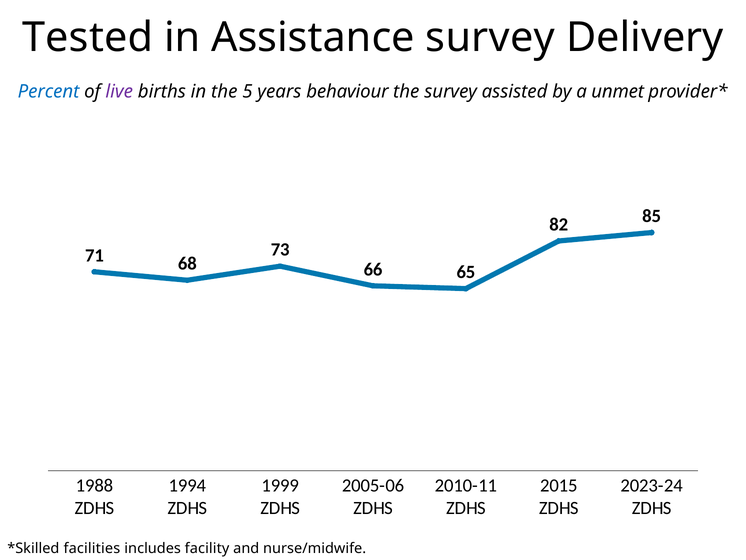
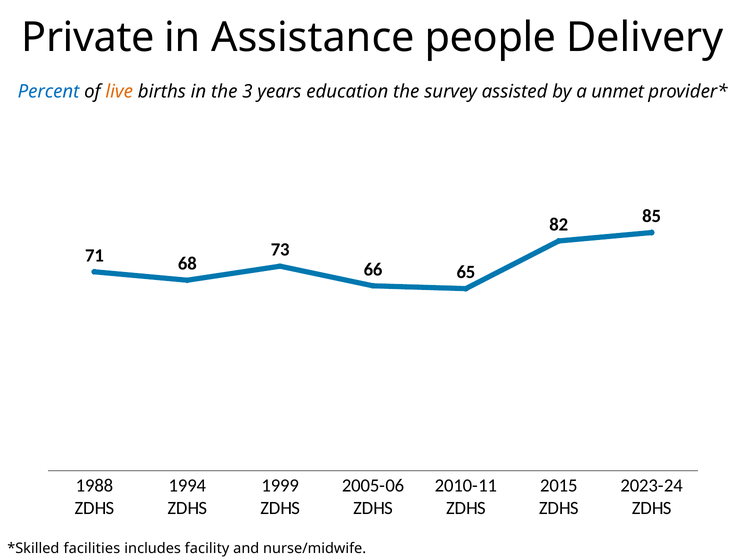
Tested: Tested -> Private
Assistance survey: survey -> people
live colour: purple -> orange
5: 5 -> 3
behaviour: behaviour -> education
